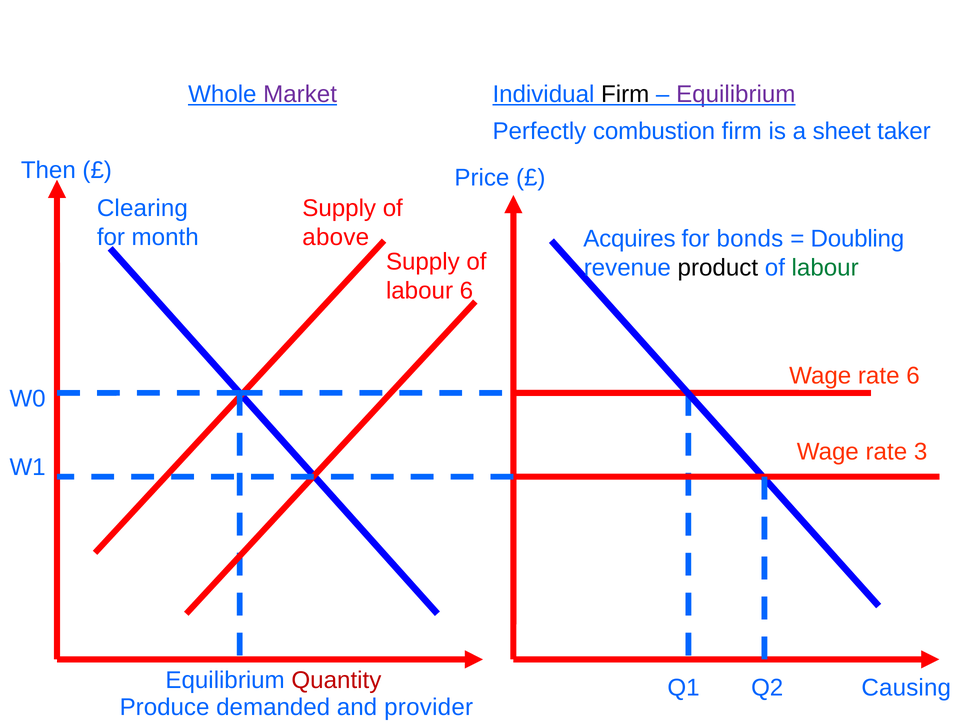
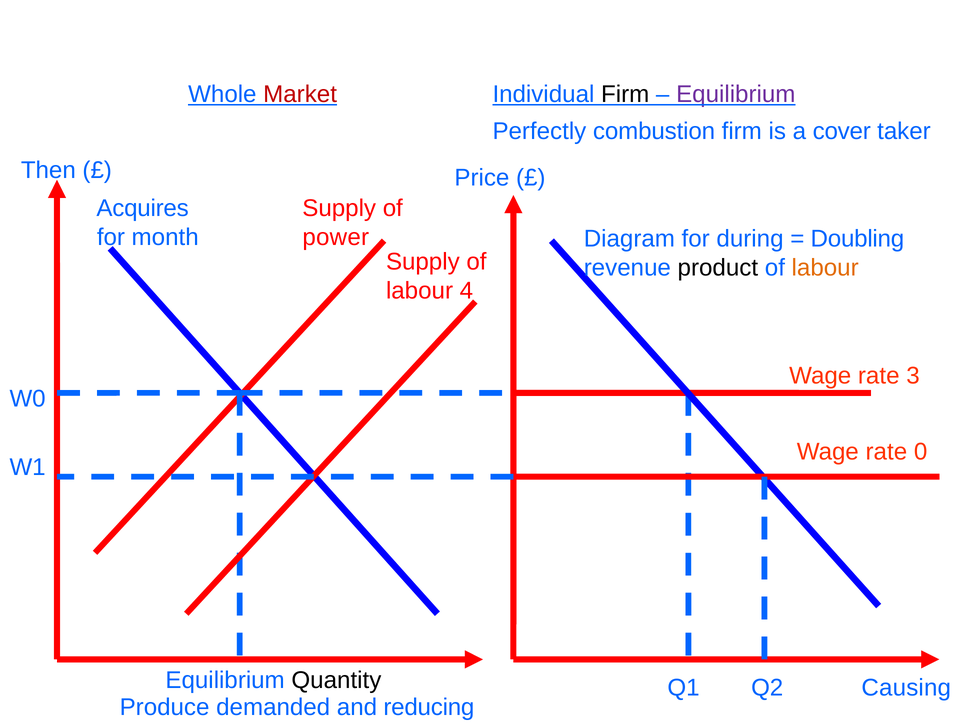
Market colour: purple -> red
sheet: sheet -> cover
Clearing: Clearing -> Acquires
above: above -> power
Acquires: Acquires -> Diagram
bonds: bonds -> during
labour at (825, 268) colour: green -> orange
labour 6: 6 -> 4
6 at (913, 376): 6 -> 3
3: 3 -> 0
Quantity colour: red -> black
provider: provider -> reducing
